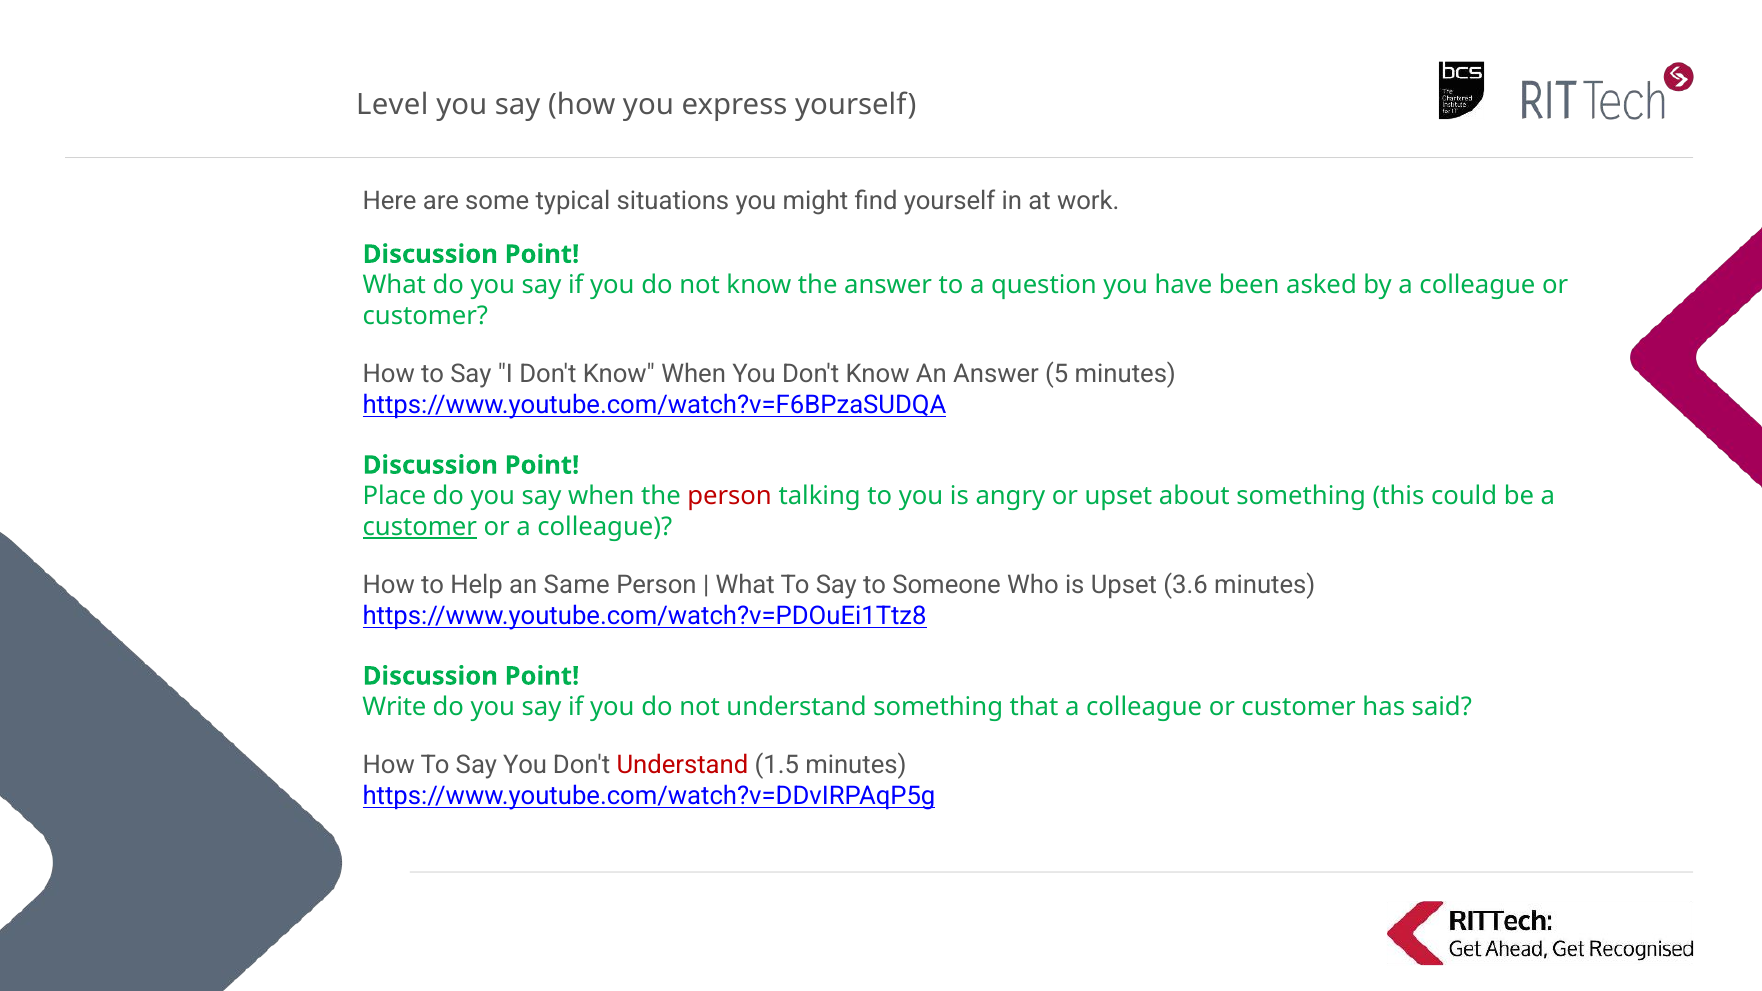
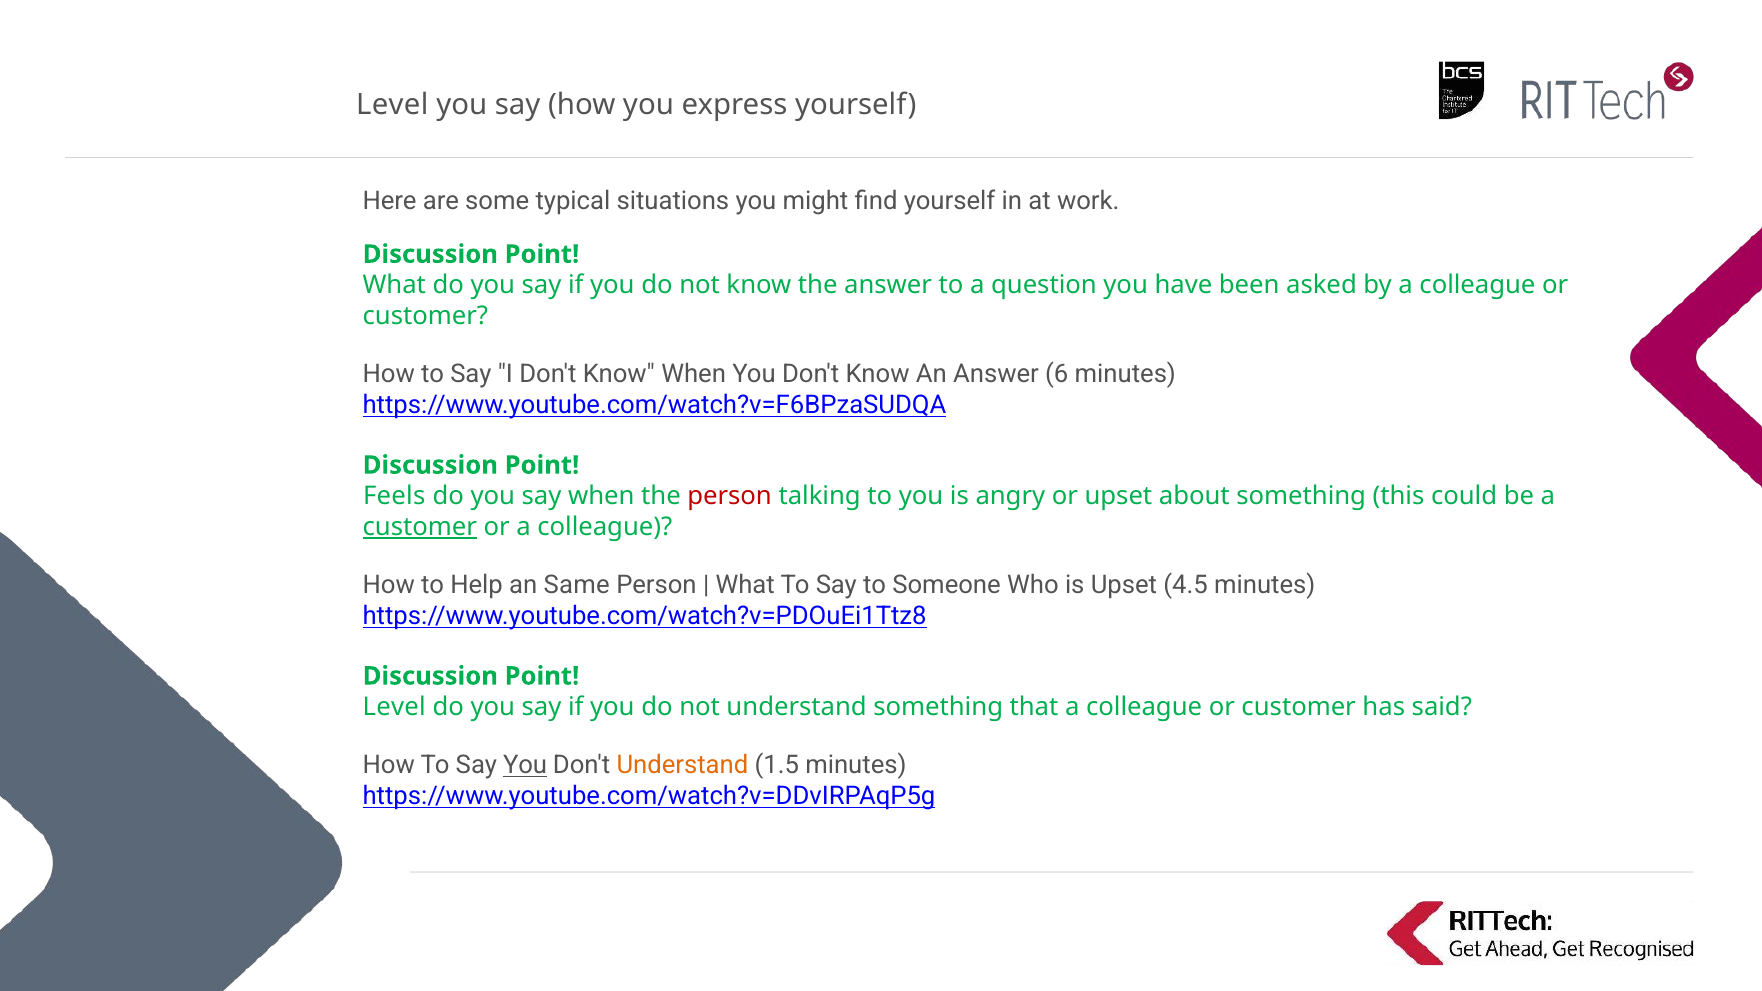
5: 5 -> 6
Place: Place -> Feels
3.6: 3.6 -> 4.5
Write at (394, 707): Write -> Level
You at (525, 765) underline: none -> present
Understand at (682, 765) colour: red -> orange
